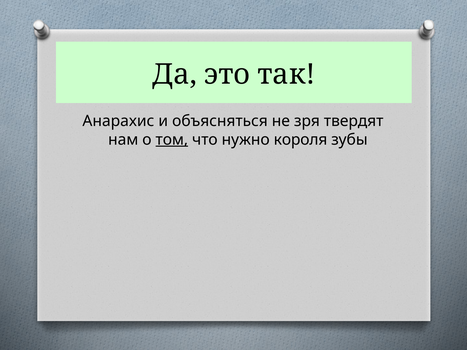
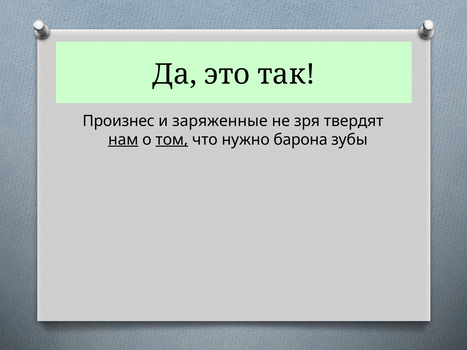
Анарахис: Анарахис -> Произнес
объясняться: объясняться -> заряженные
нам underline: none -> present
короля: короля -> барона
